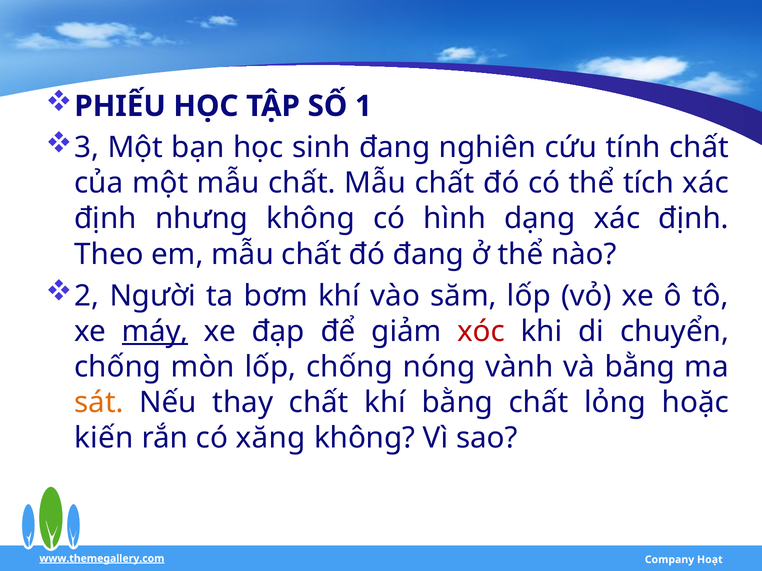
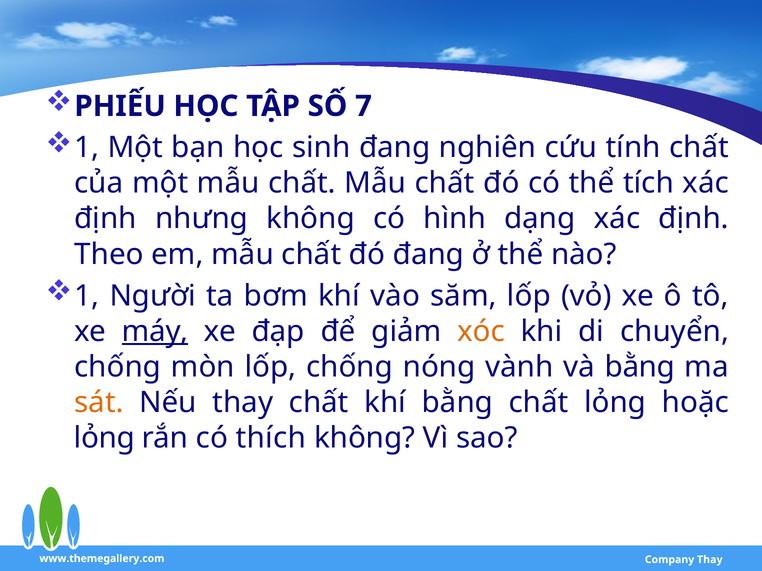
1: 1 -> 7
3 at (87, 148): 3 -> 1
2 at (87, 296): 2 -> 1
xóc colour: red -> orange
kiến at (104, 438): kiến -> lỏng
xăng: xăng -> thích
www.themegallery.com underline: present -> none
Company Hoạt: Hoạt -> Thay
